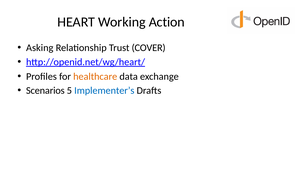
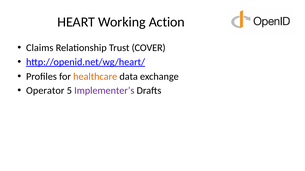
Asking: Asking -> Claims
Scenarios: Scenarios -> Operator
Implementer’s colour: blue -> purple
